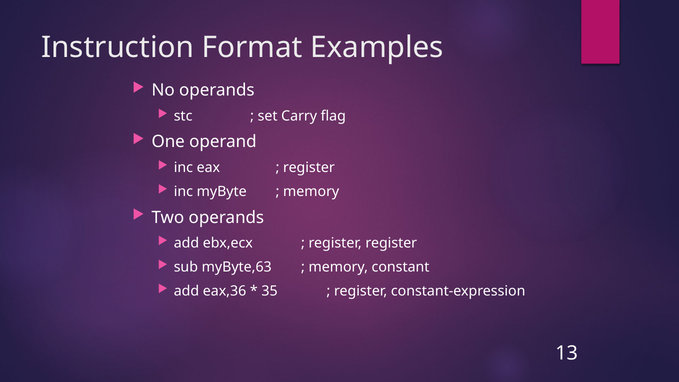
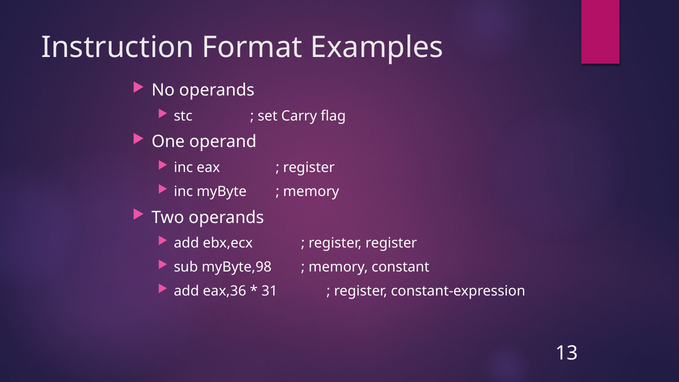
myByte,63: myByte,63 -> myByte,98
35: 35 -> 31
